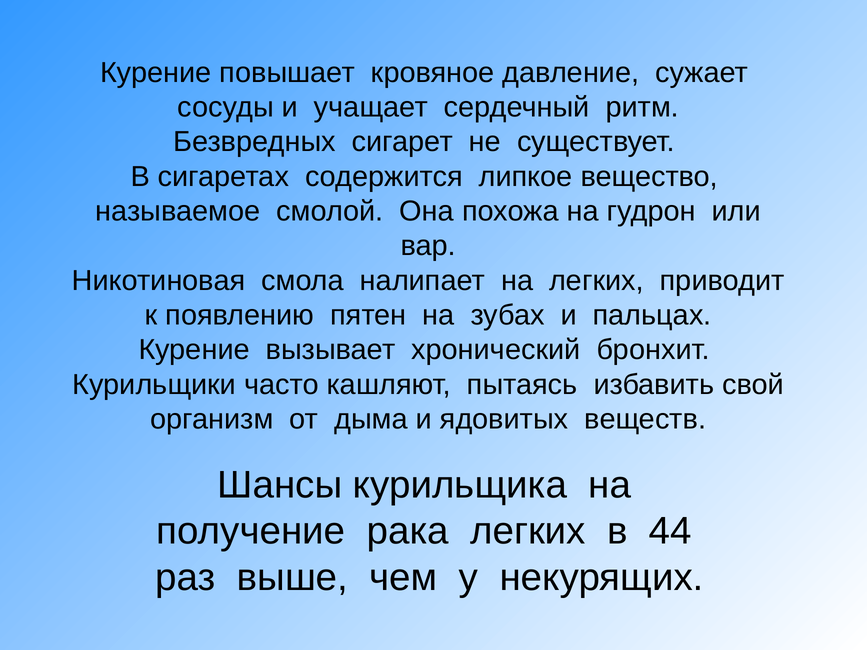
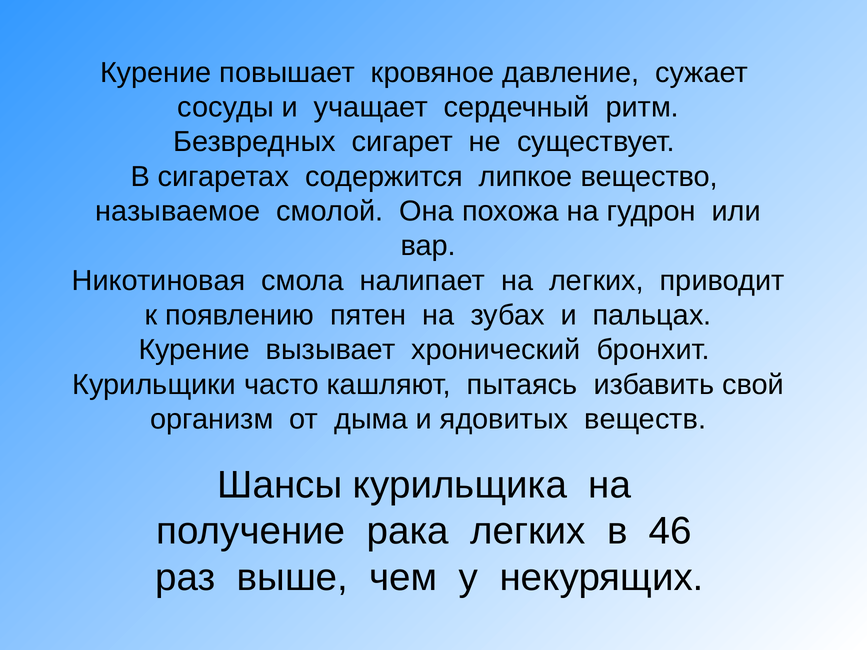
44: 44 -> 46
